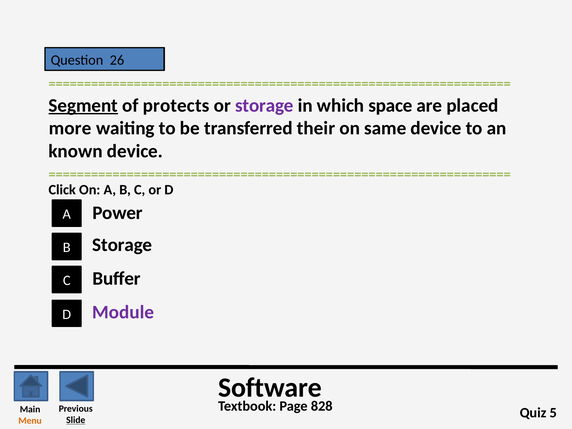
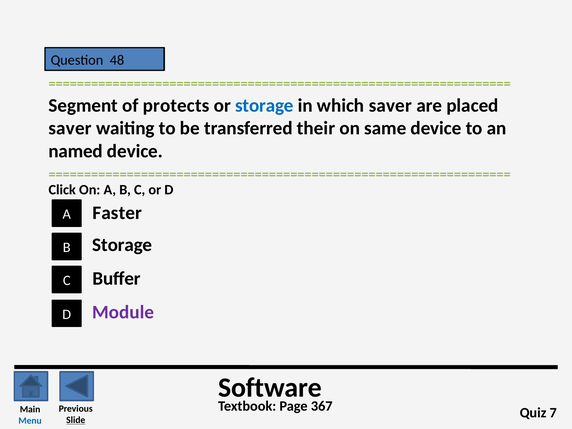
26: 26 -> 48
Segment underline: present -> none
storage at (264, 105) colour: purple -> blue
which space: space -> saver
more at (70, 128): more -> saver
known: known -> named
Power: Power -> Faster
828: 828 -> 367
5: 5 -> 7
Menu colour: orange -> blue
